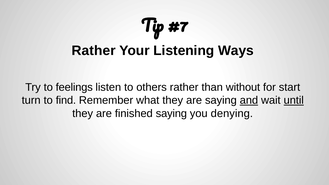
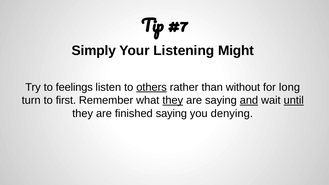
Rather at (94, 51): Rather -> Simply
Ways: Ways -> Might
others underline: none -> present
start: start -> long
find: find -> first
they at (173, 100) underline: none -> present
